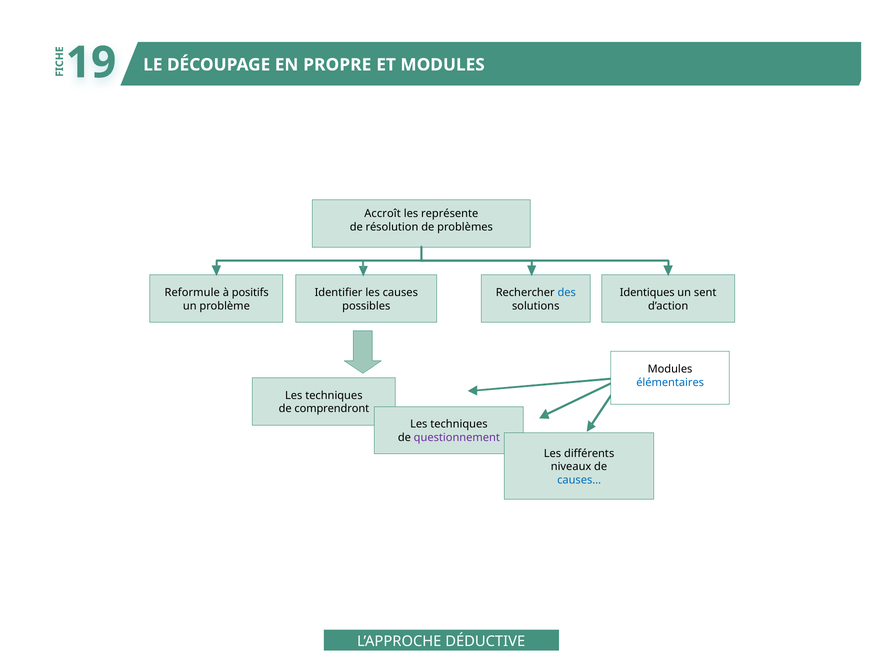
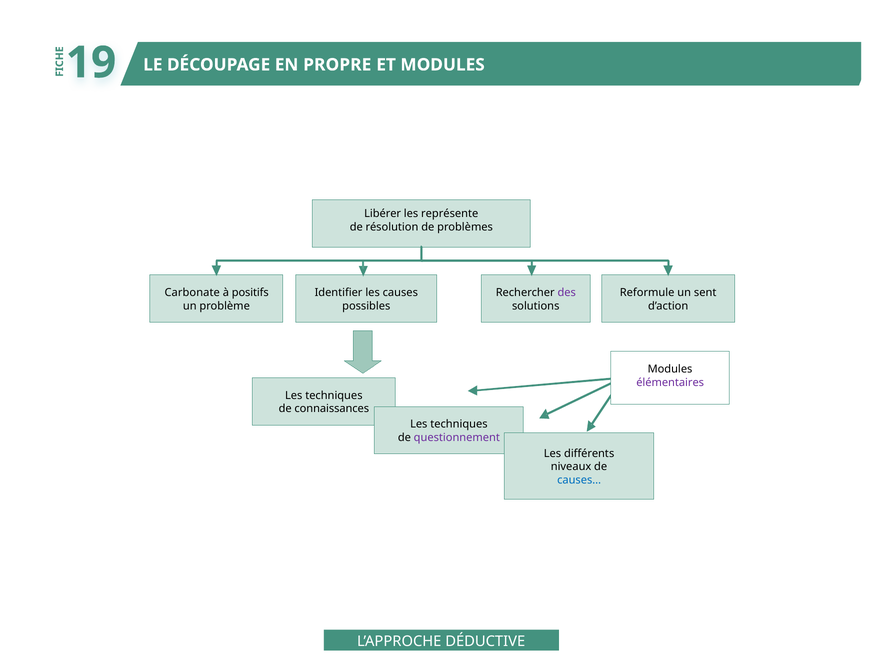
Accroît: Accroît -> Libérer
Reformule: Reformule -> Carbonate
des colour: blue -> purple
Identiques: Identiques -> Reformule
élémentaires colour: blue -> purple
comprendront: comprendront -> connaissances
